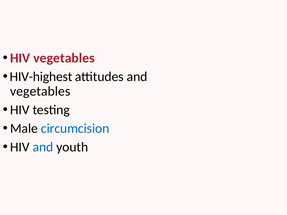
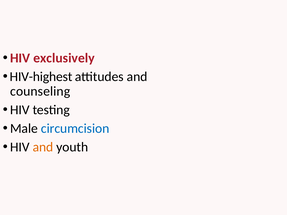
HIV vegetables: vegetables -> exclusively
vegetables at (40, 91): vegetables -> counseling
and at (43, 147) colour: blue -> orange
